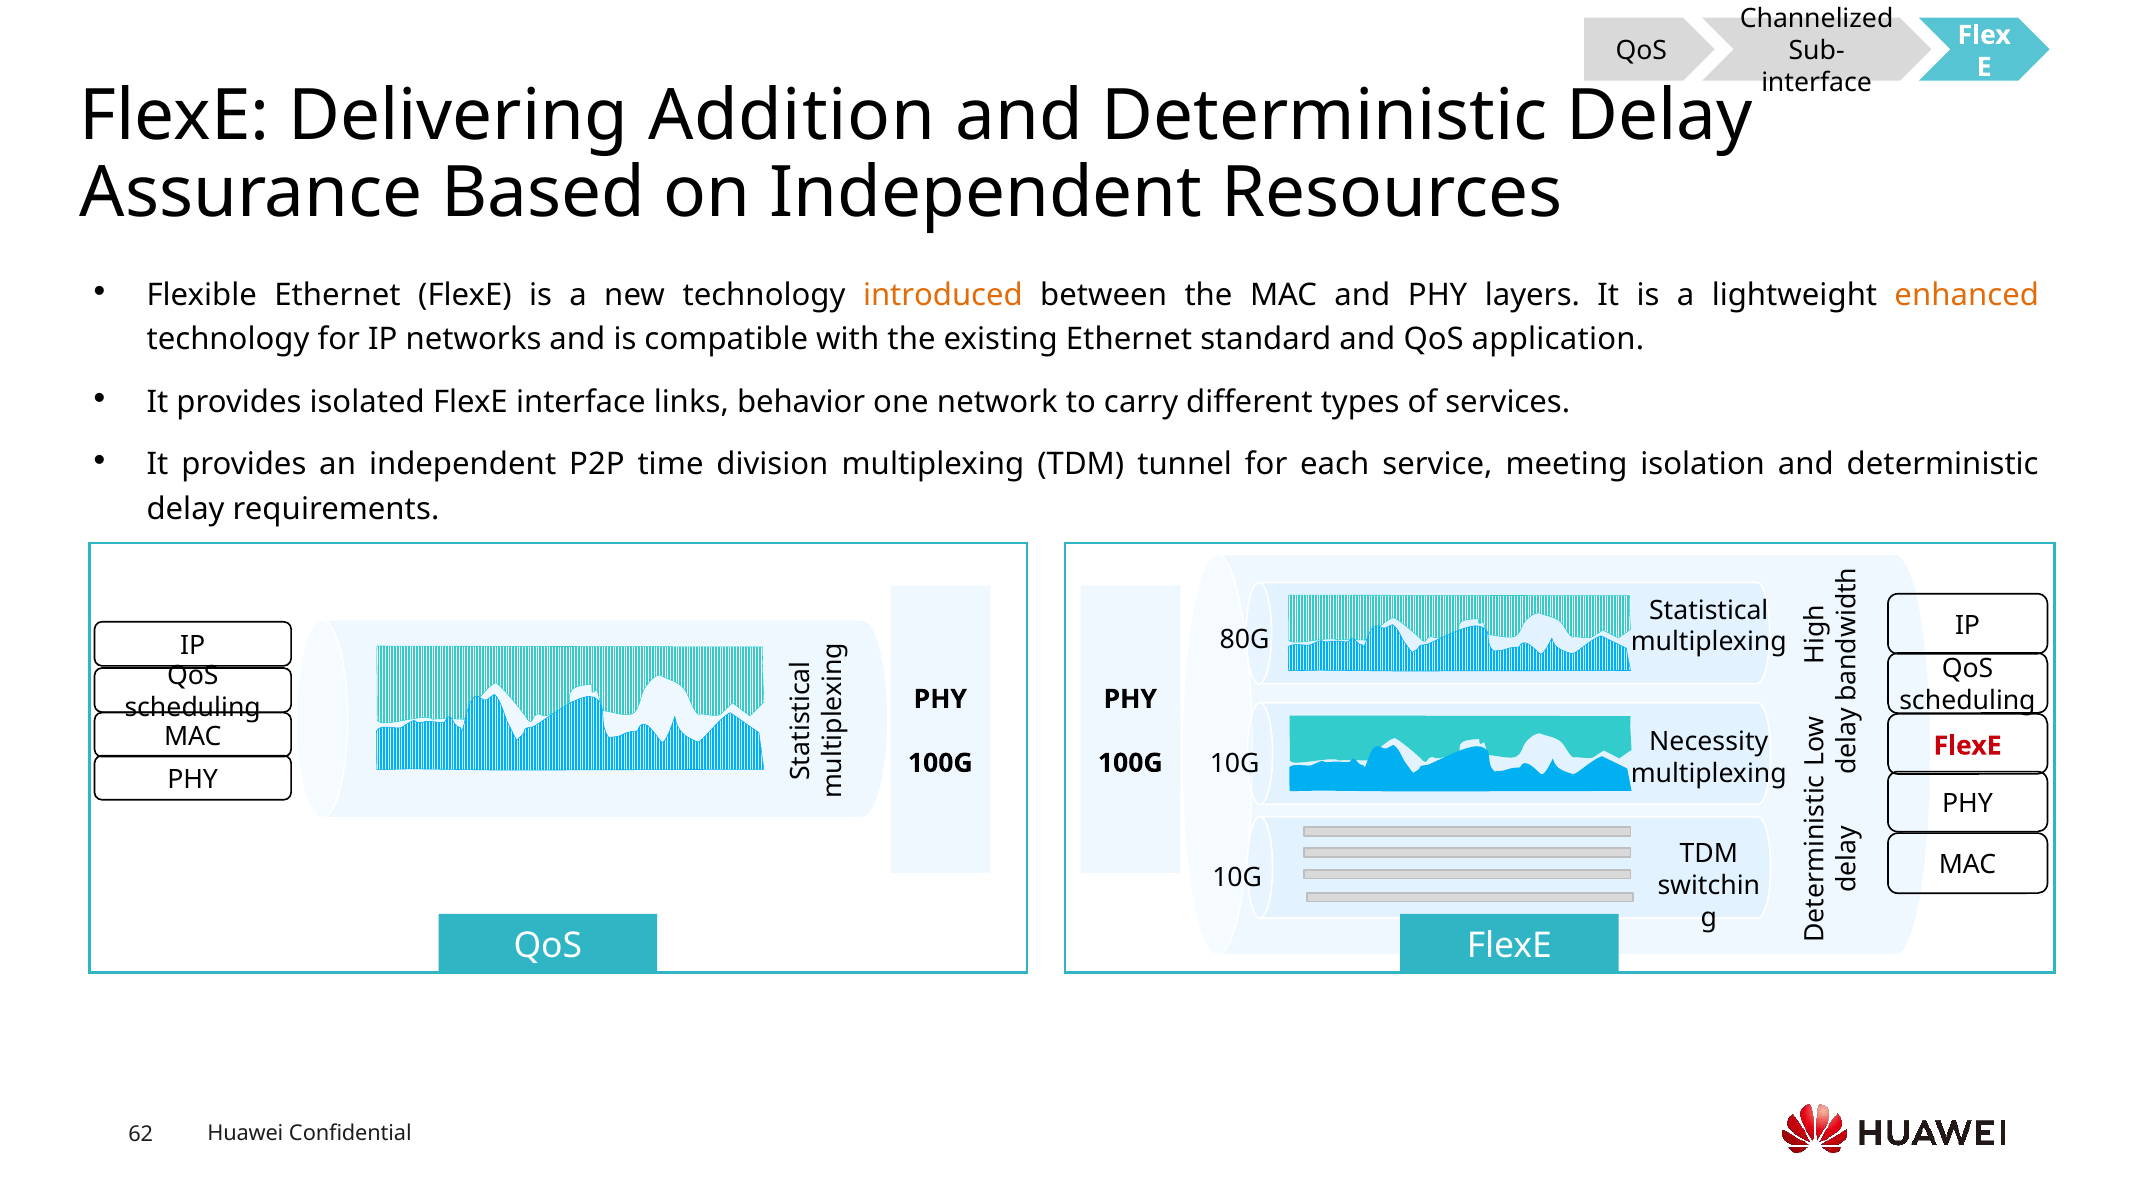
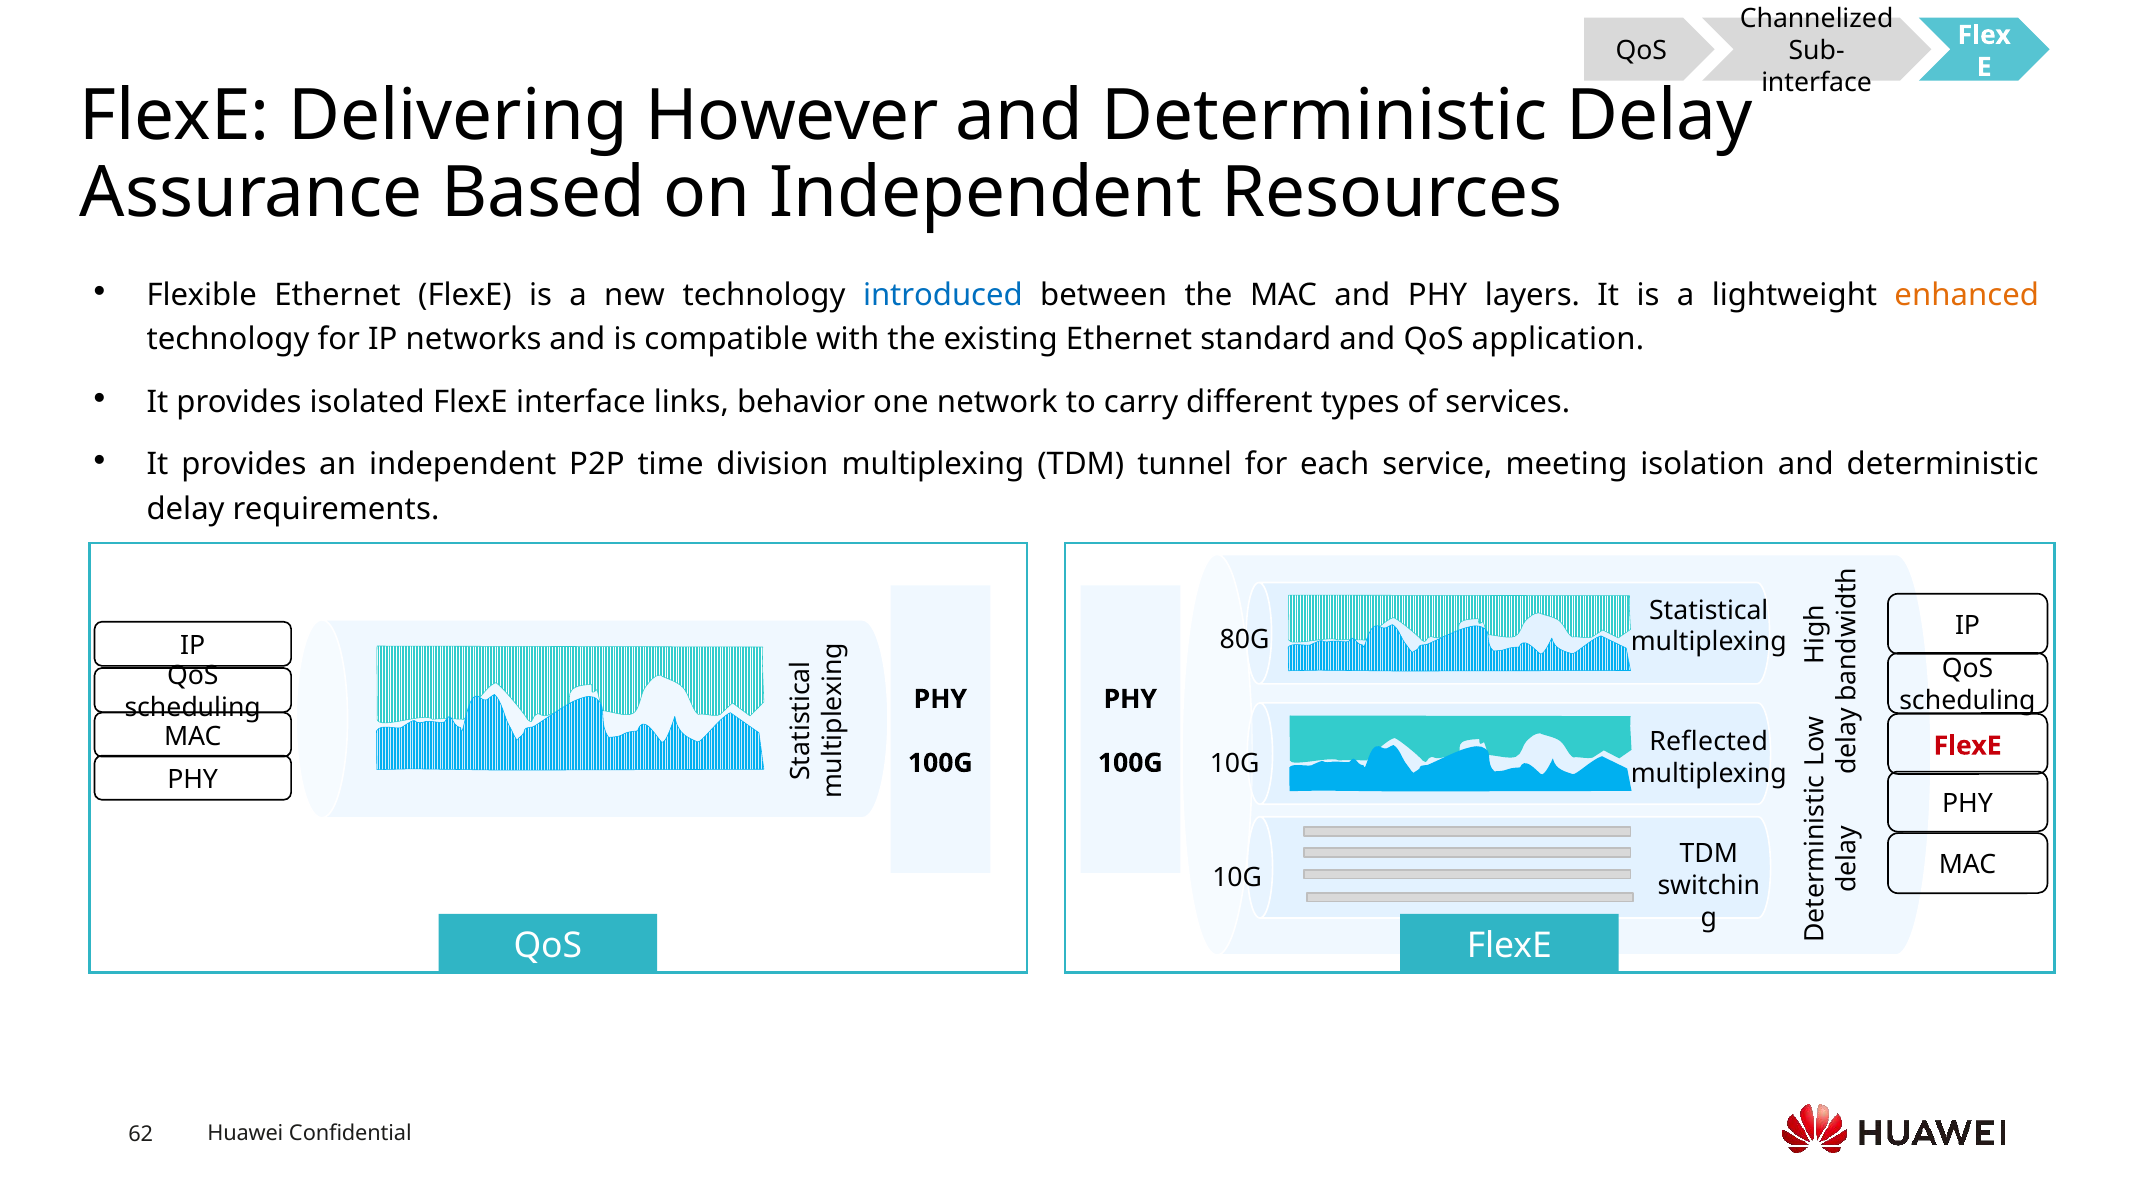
Addition: Addition -> However
introduced colour: orange -> blue
Necessity: Necessity -> Reflected
